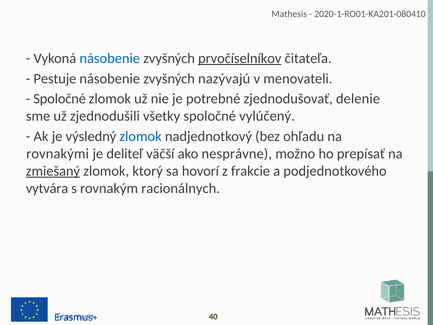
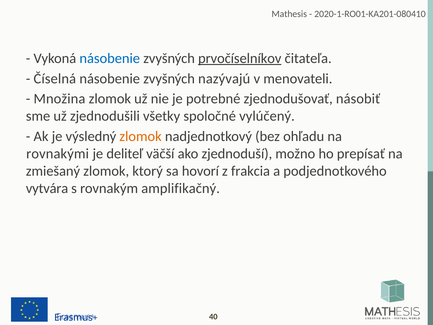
Pestuje: Pestuje -> Číselná
Spoločné at (60, 99): Spoločné -> Množina
delenie: delenie -> násobiť
zlomok at (141, 136) colour: blue -> orange
nesprávne: nesprávne -> zjednoduší
zmiešaný underline: present -> none
frakcie: frakcie -> frakcia
racionálnych: racionálnych -> amplifikačný
